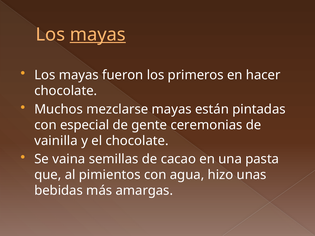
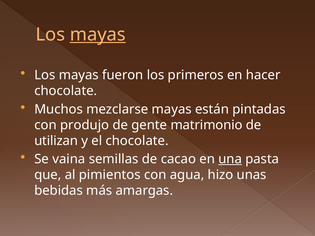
especial: especial -> produjo
ceremonias: ceremonias -> matrimonio
vainilla: vainilla -> utilizan
una underline: none -> present
